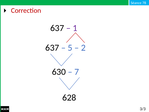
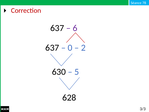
1: 1 -> 6
5: 5 -> 0
7: 7 -> 5
